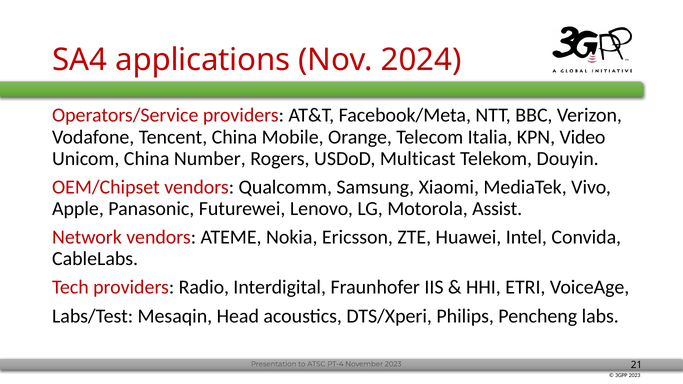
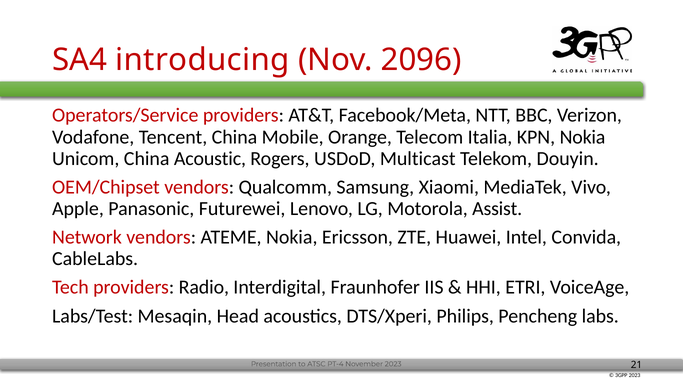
applications: applications -> introducing
2024: 2024 -> 2096
KPN Video: Video -> Nokia
Number: Number -> Acoustic
